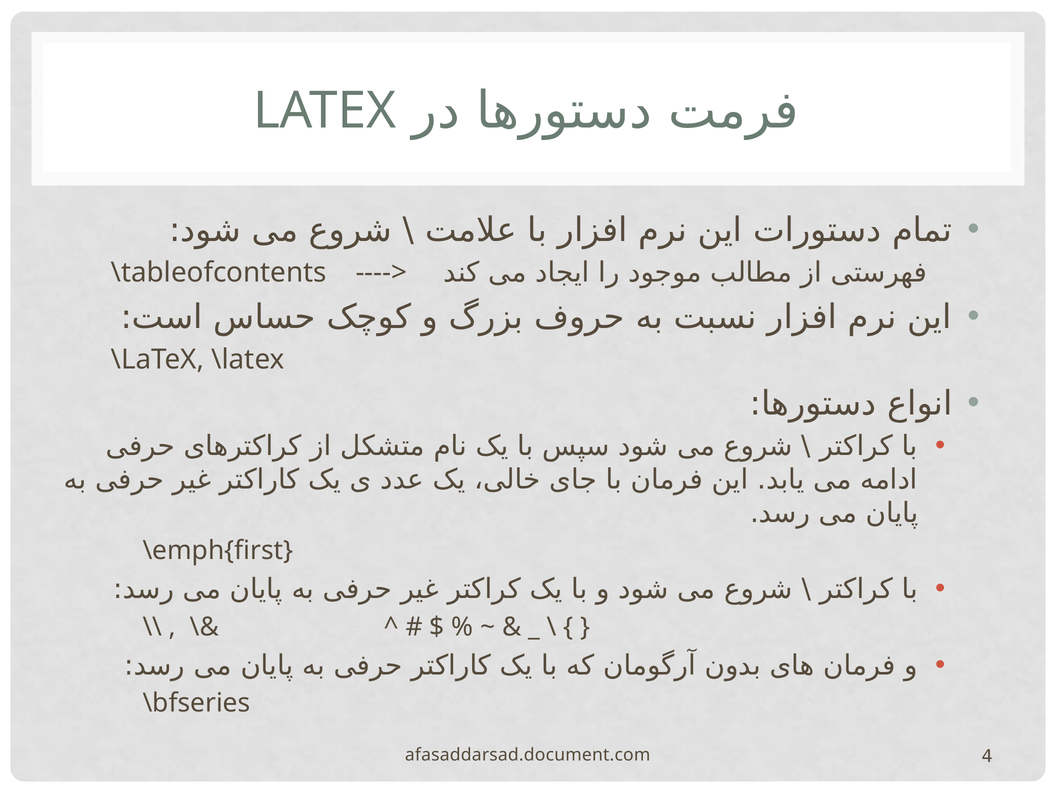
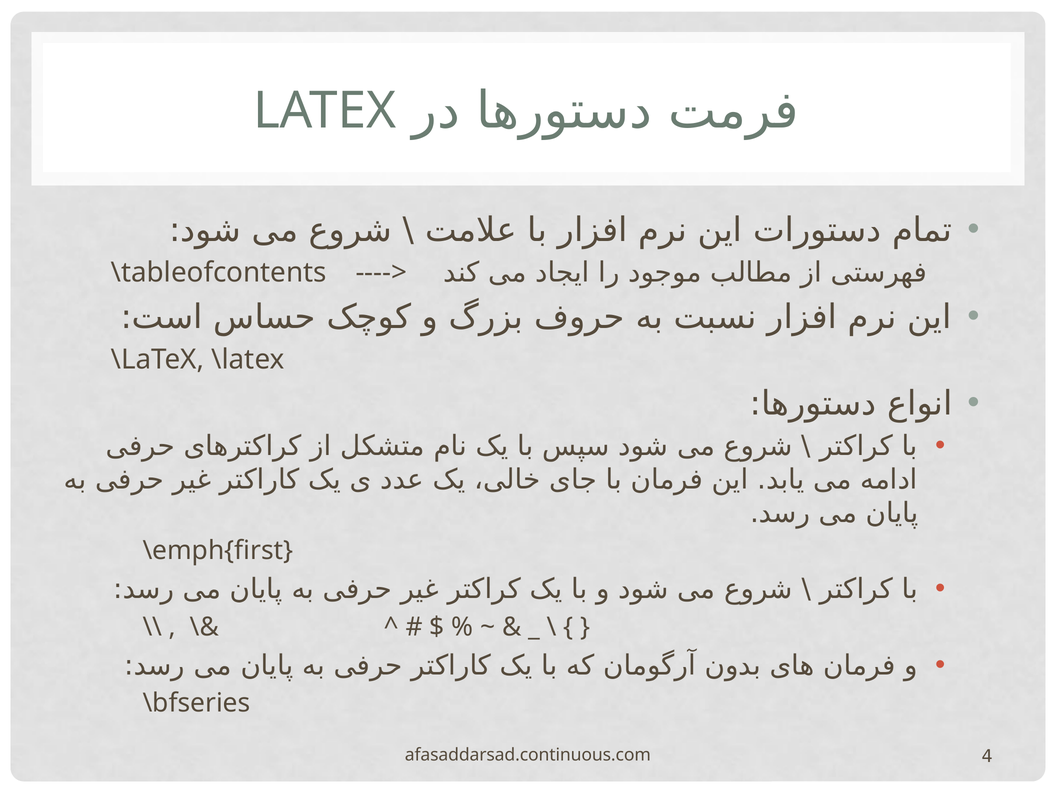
afasaddarsad.document.com: afasaddarsad.document.com -> afasaddarsad.continuous.com
